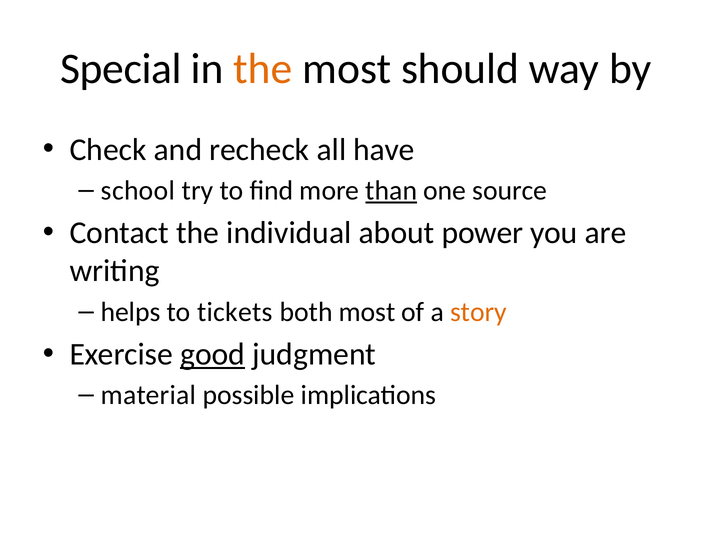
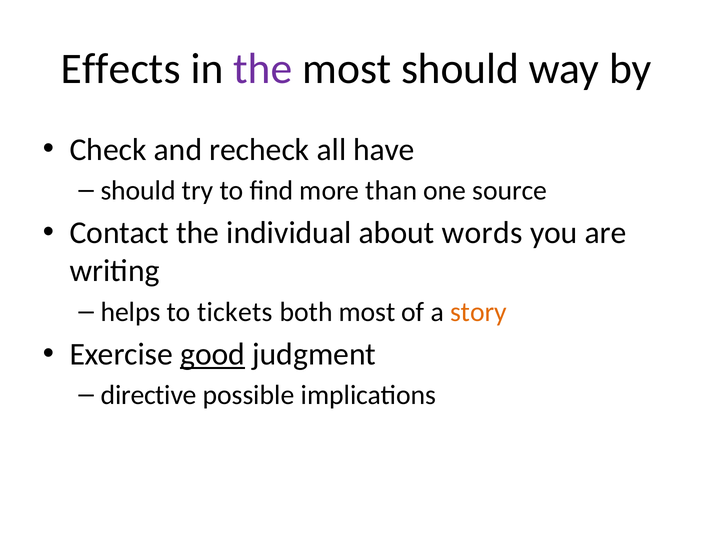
Special: Special -> Effects
the at (263, 69) colour: orange -> purple
school at (138, 191): school -> should
than underline: present -> none
power: power -> words
material: material -> directive
